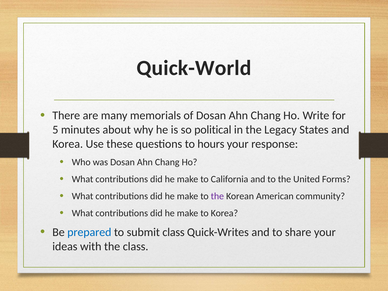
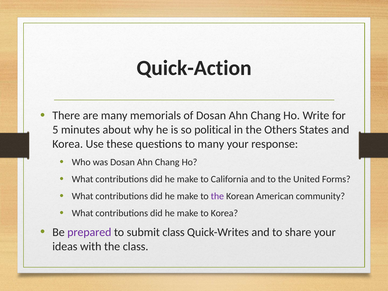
Quick-World: Quick-World -> Quick-Action
Legacy: Legacy -> Others
to hours: hours -> many
prepared colour: blue -> purple
